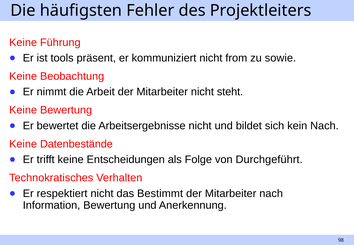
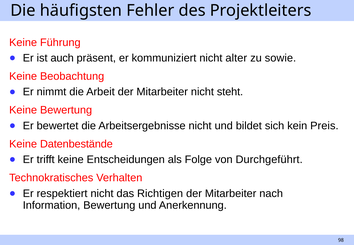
tools: tools -> auch
from: from -> alter
kein Nach: Nach -> Preis
Bestimmt: Bestimmt -> Richtigen
